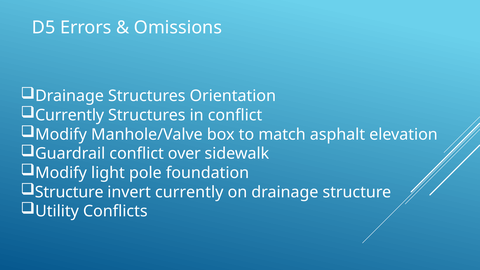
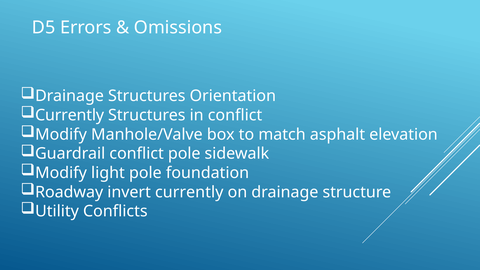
conflict over: over -> pole
Structure at (69, 192): Structure -> Roadway
